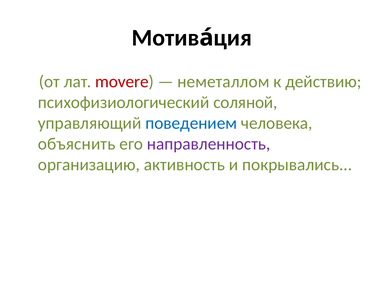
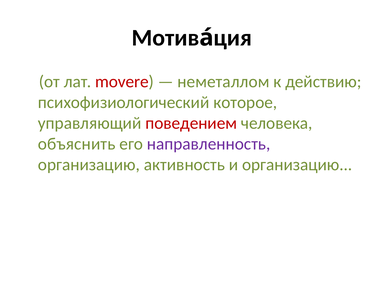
соляной: соляной -> которое
поведением colour: blue -> red
и покрывались: покрывались -> организацию
